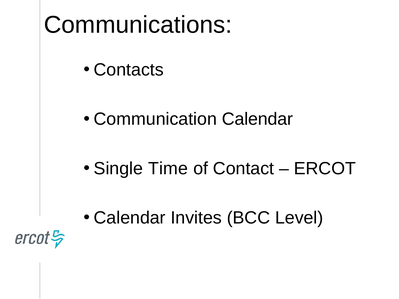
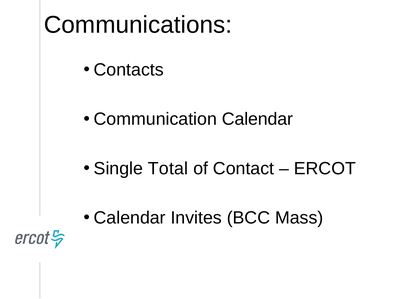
Time: Time -> Total
Level: Level -> Mass
